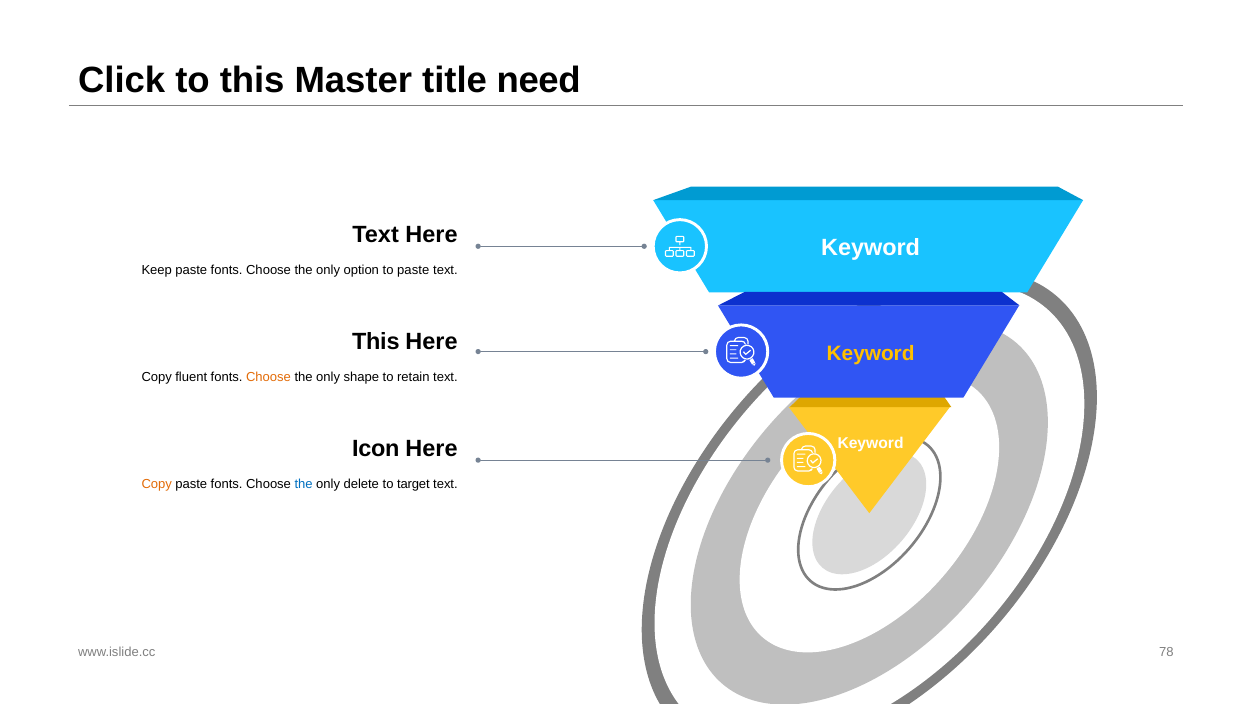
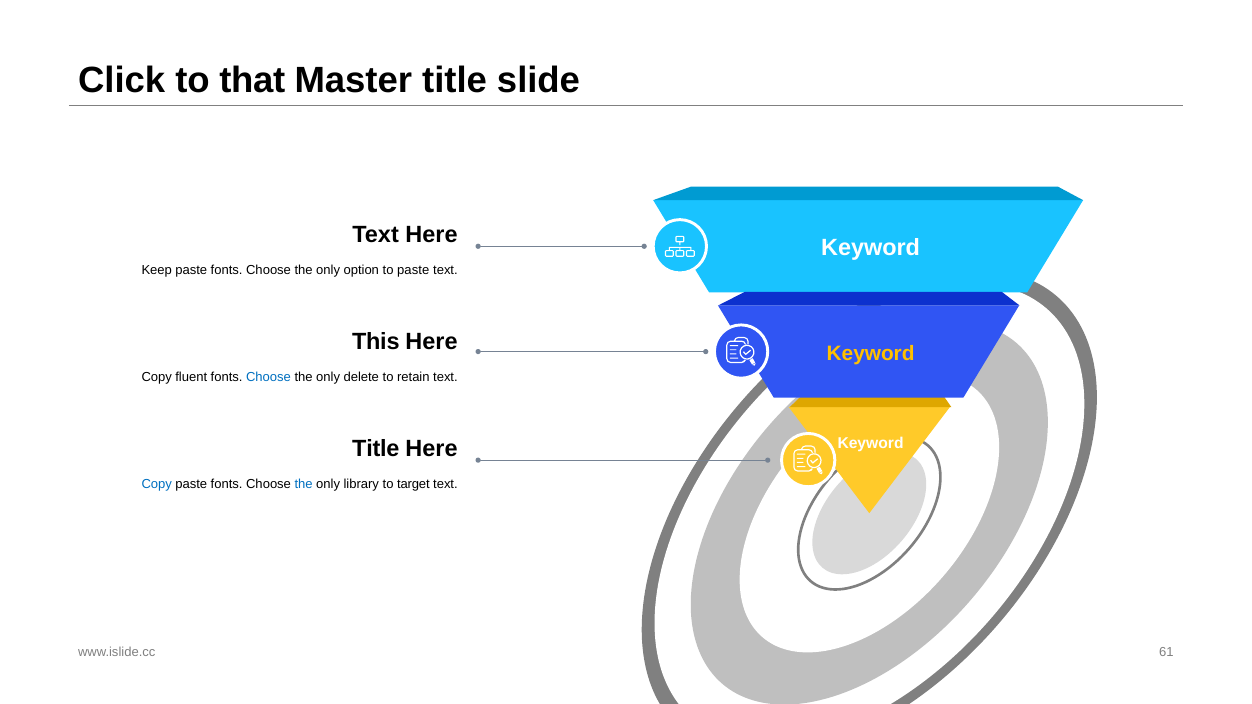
to this: this -> that
need: need -> slide
Choose at (268, 377) colour: orange -> blue
shape: shape -> delete
Icon at (376, 449): Icon -> Title
Copy at (157, 484) colour: orange -> blue
delete: delete -> library
78: 78 -> 61
